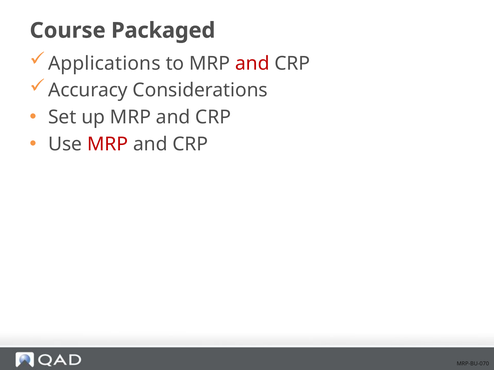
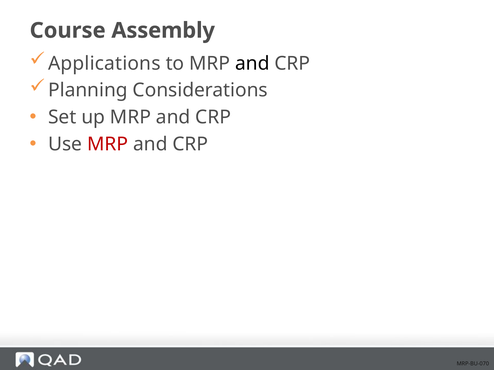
Packaged: Packaged -> Assembly
and at (252, 64) colour: red -> black
Accuracy: Accuracy -> Planning
